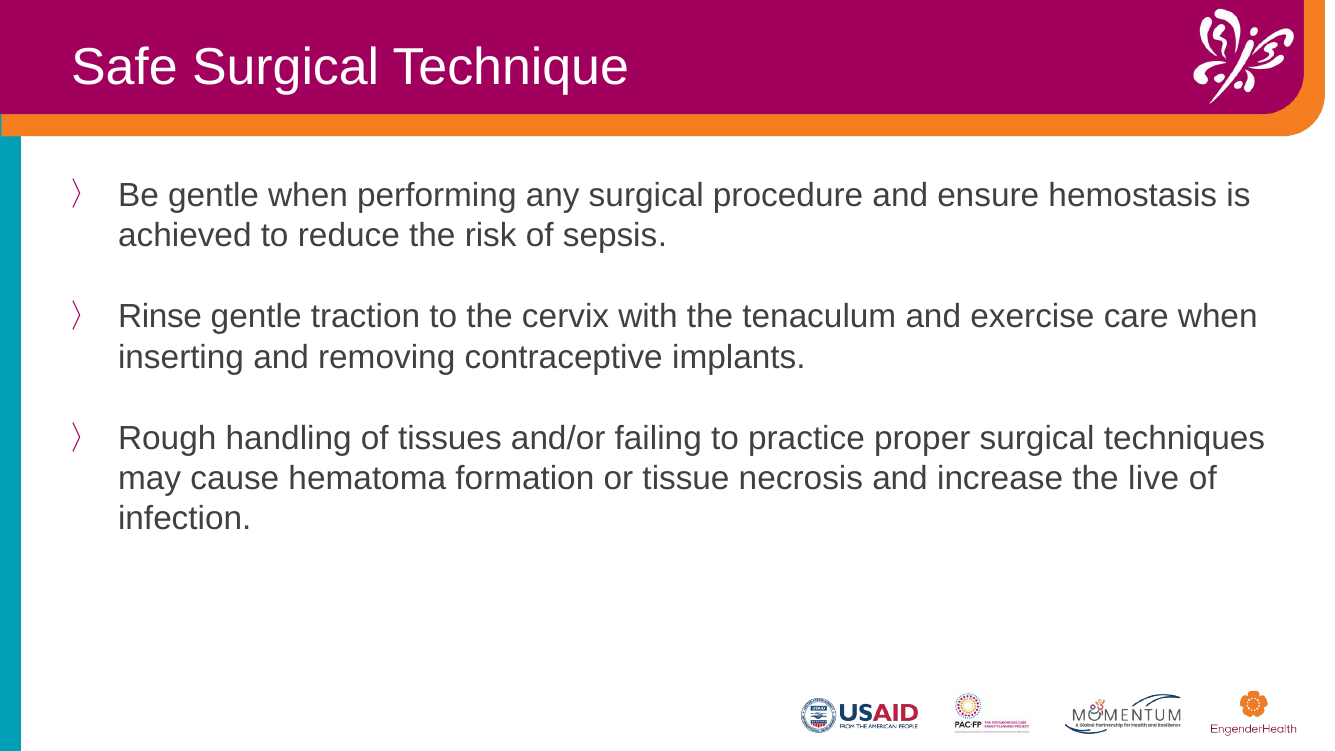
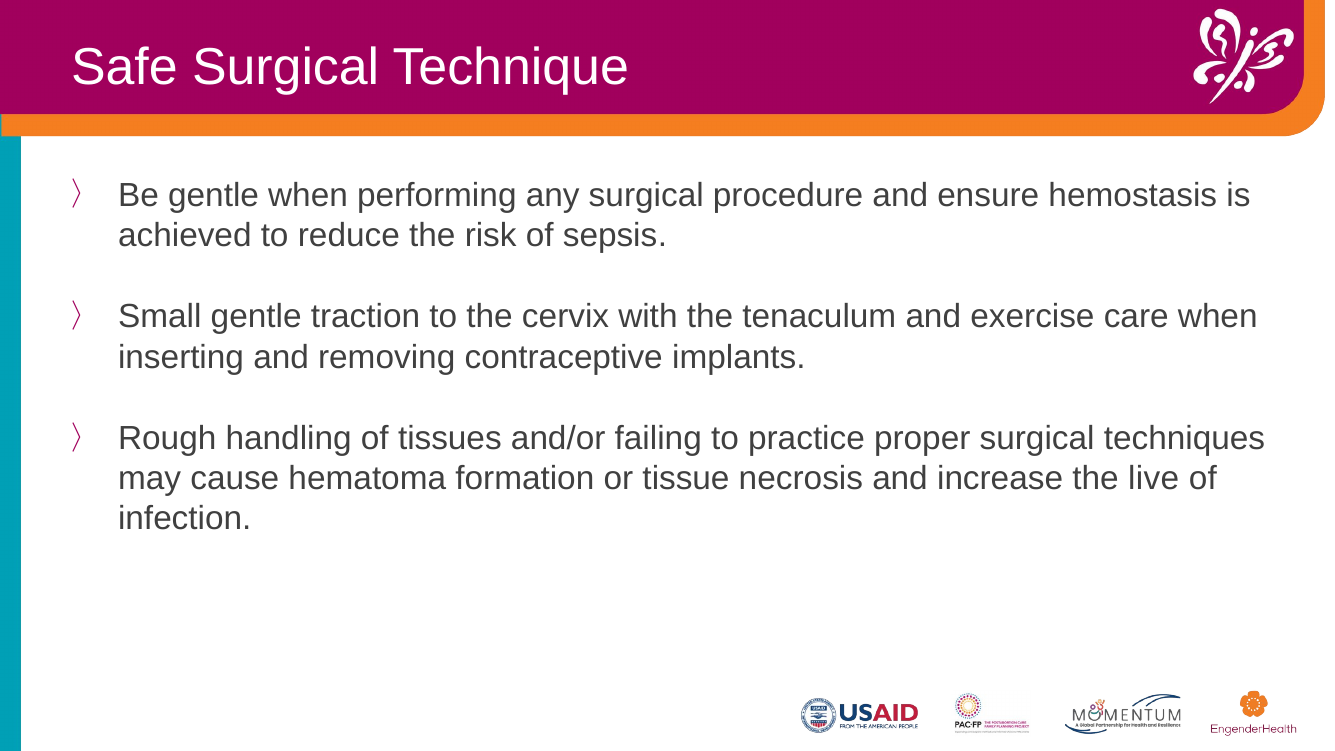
Rinse: Rinse -> Small
